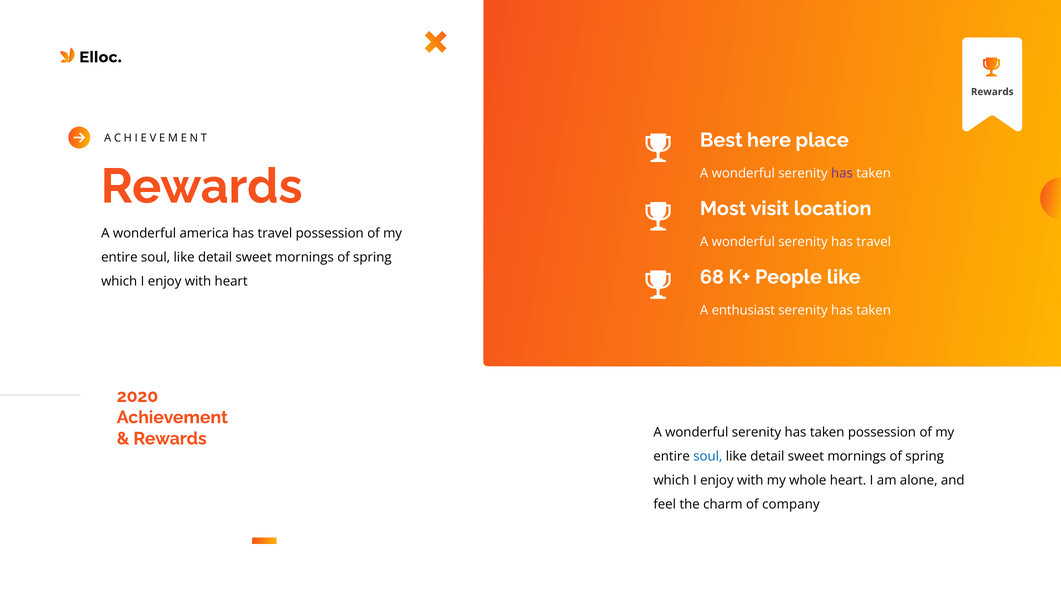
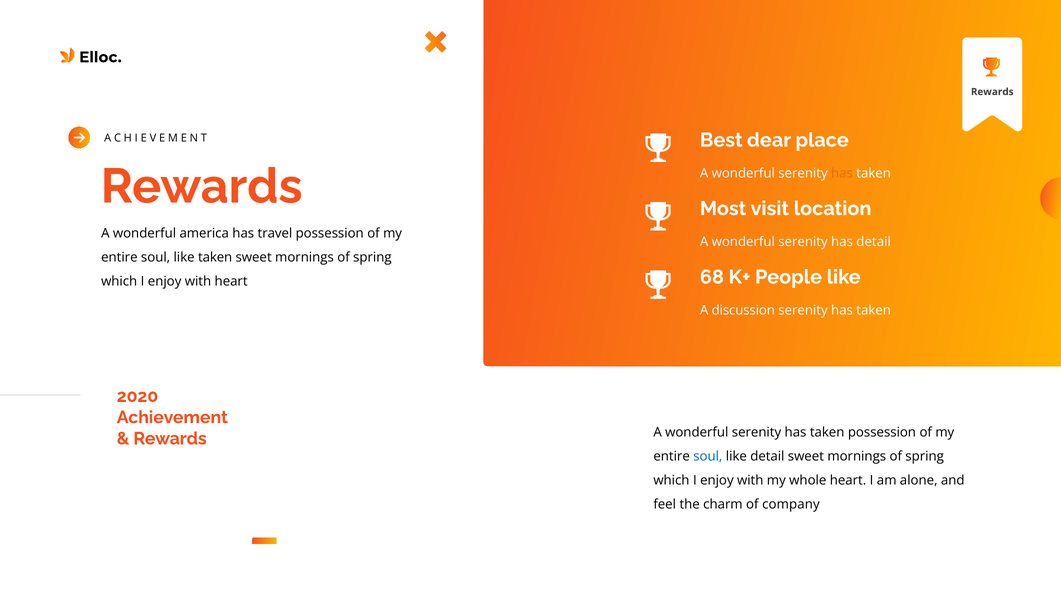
here: here -> dear
has at (842, 173) colour: purple -> orange
serenity has travel: travel -> detail
detail at (215, 257): detail -> taken
enthusiast: enthusiast -> discussion
